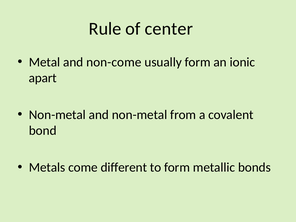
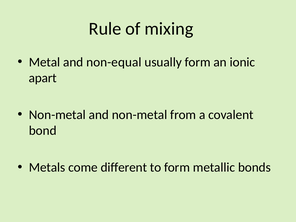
center: center -> mixing
non-come: non-come -> non-equal
